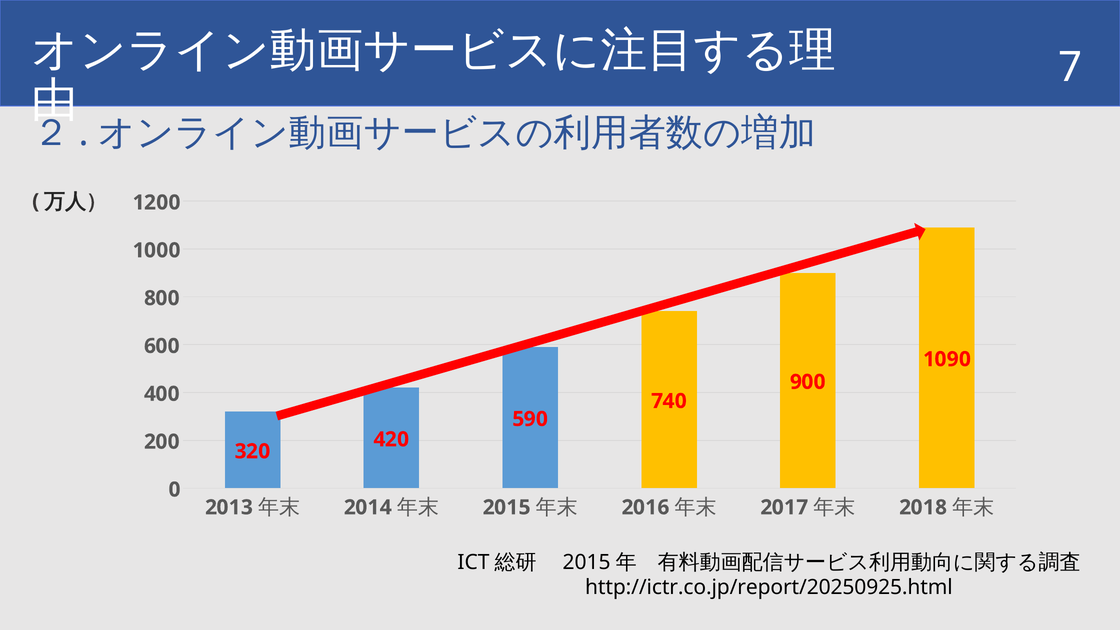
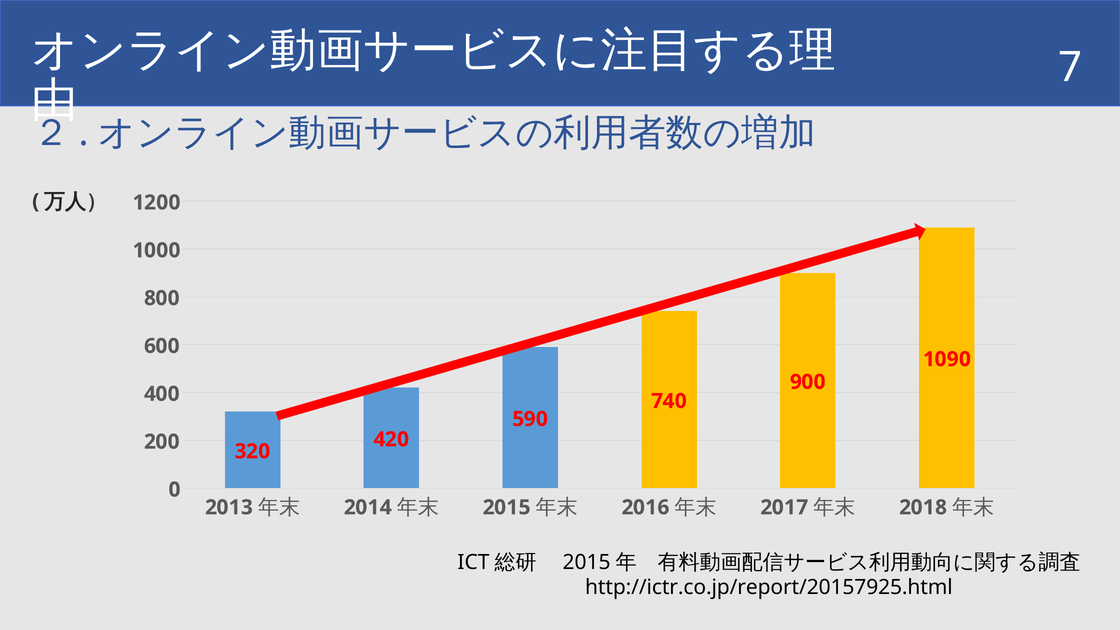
http://ictr.co.jp/report/20250925.html: http://ictr.co.jp/report/20250925.html -> http://ictr.co.jp/report/20157925.html
